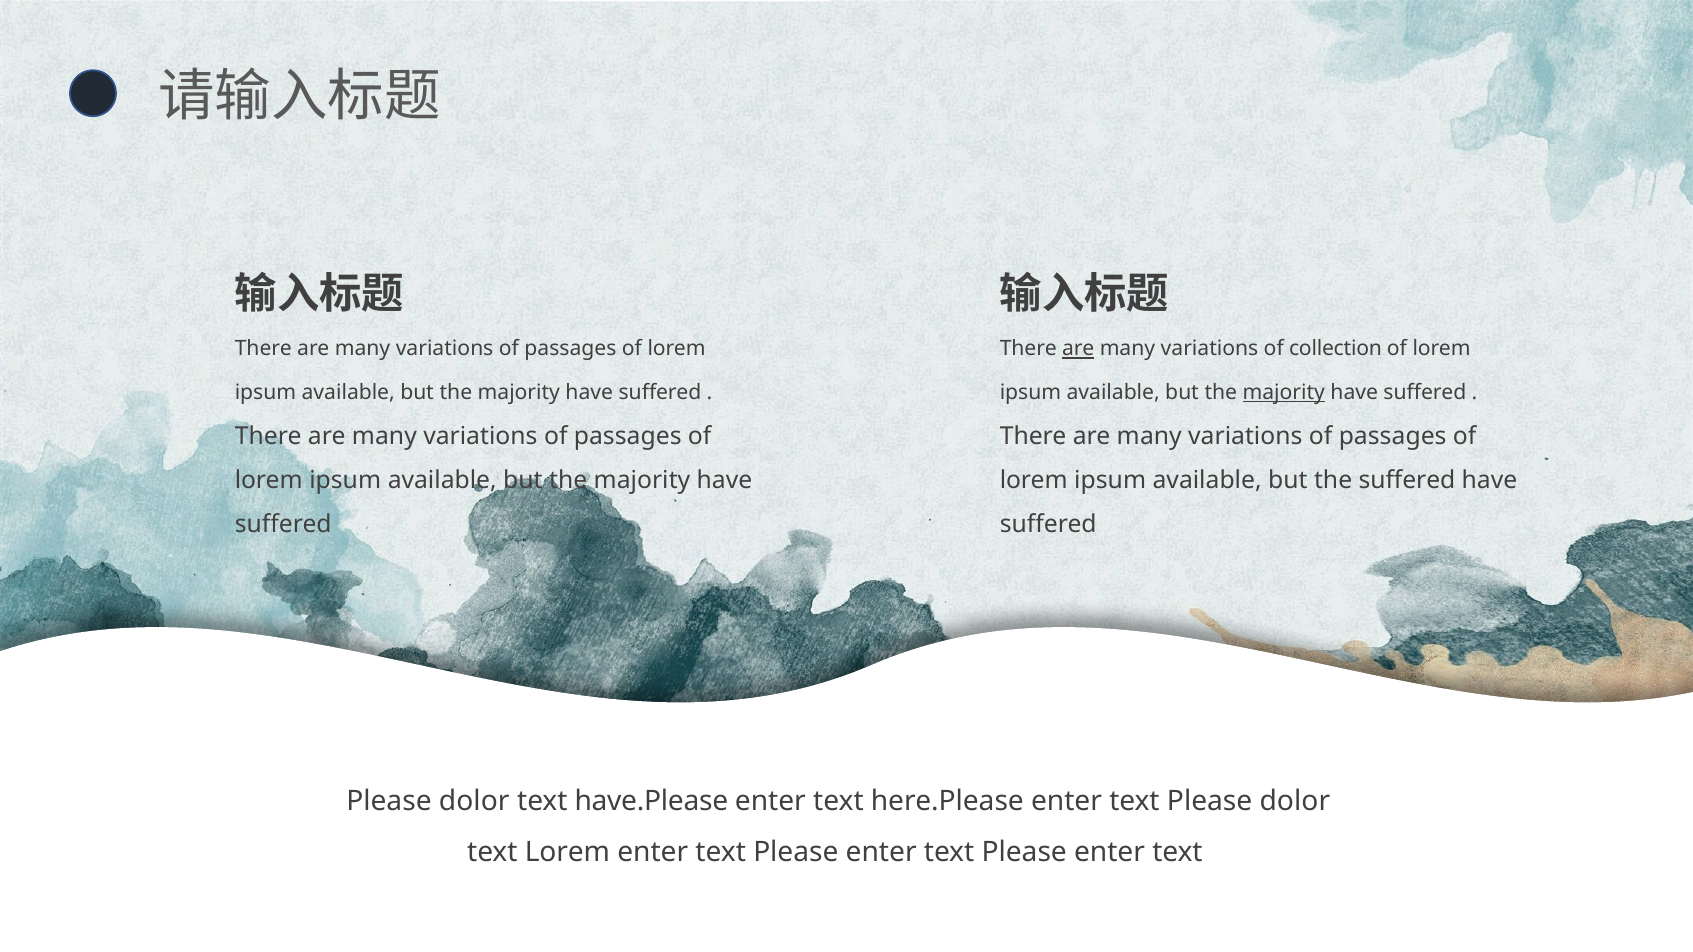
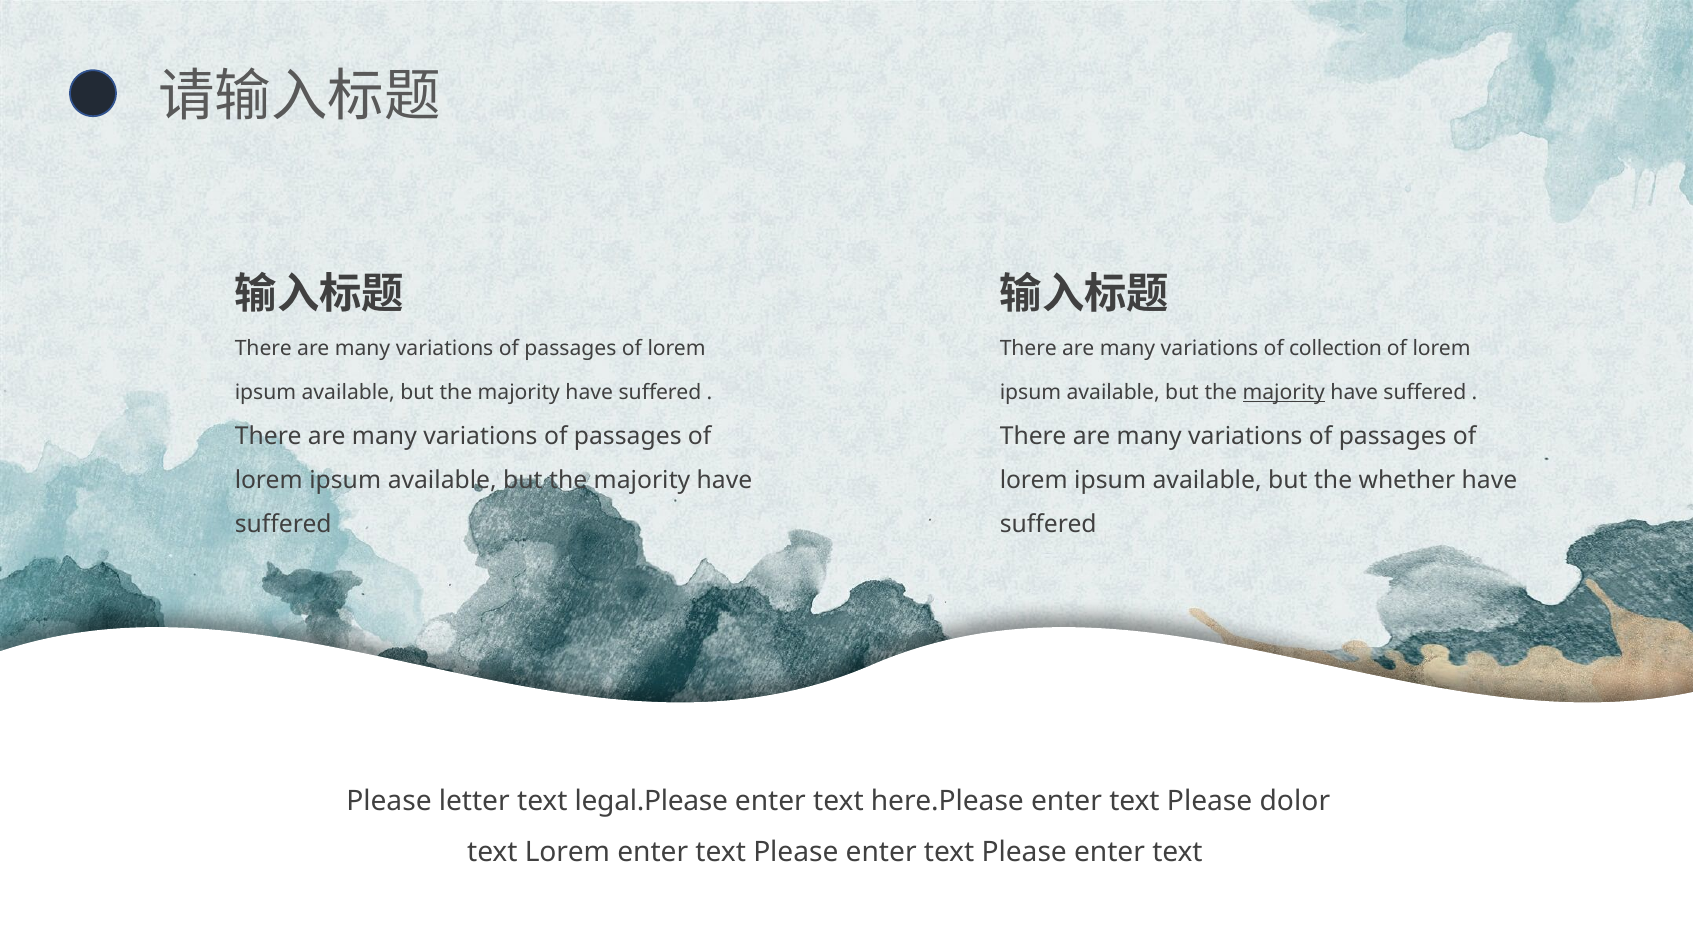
are at (1078, 349) underline: present -> none
the suffered: suffered -> whether
dolor at (474, 802): dolor -> letter
have.Please: have.Please -> legal.Please
